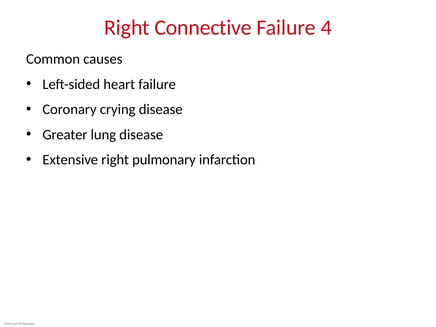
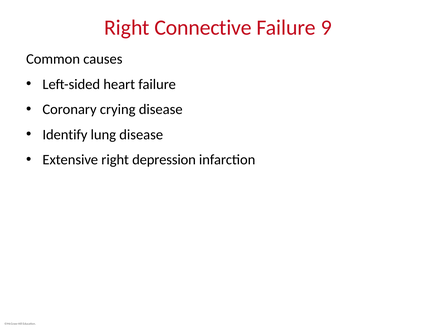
4: 4 -> 9
Greater: Greater -> Identify
pulmonary: pulmonary -> depression
